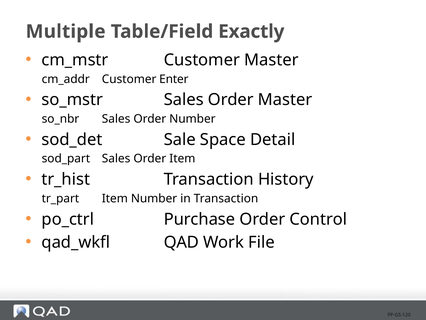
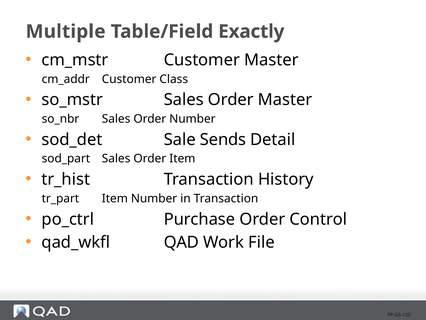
Enter: Enter -> Class
Space: Space -> Sends
